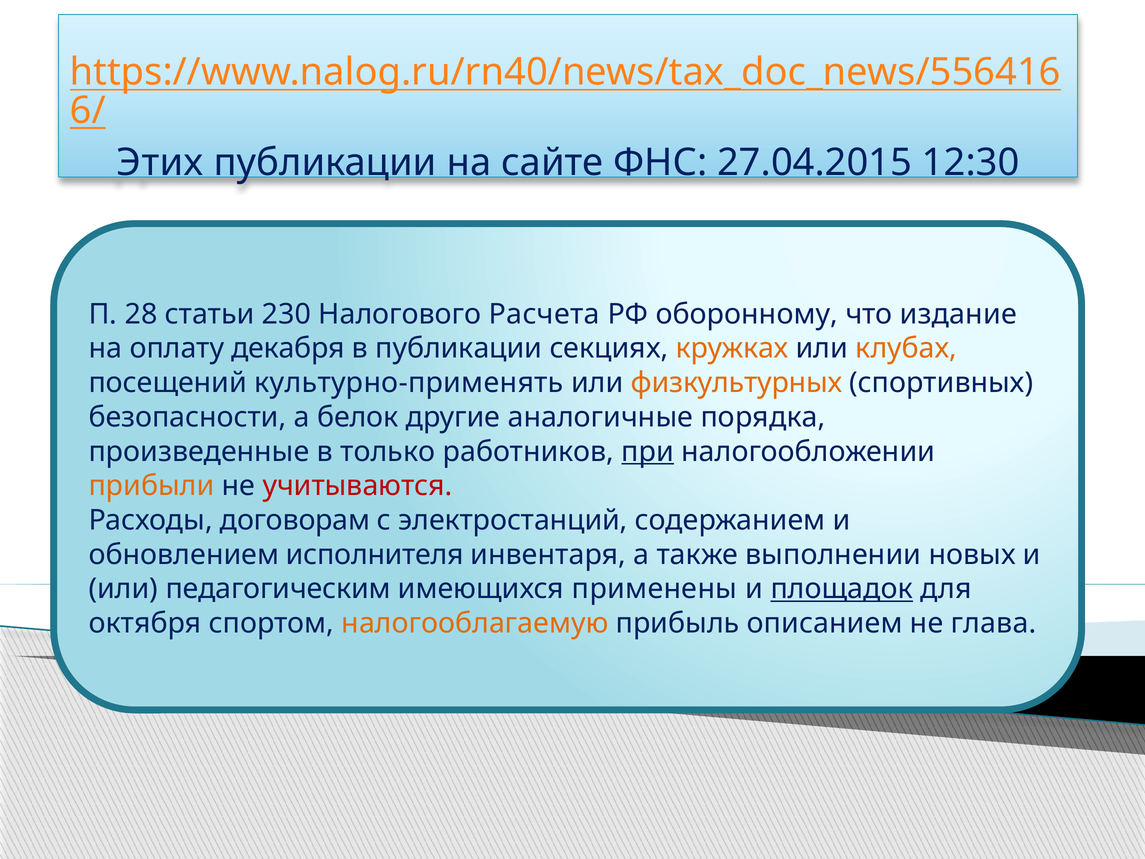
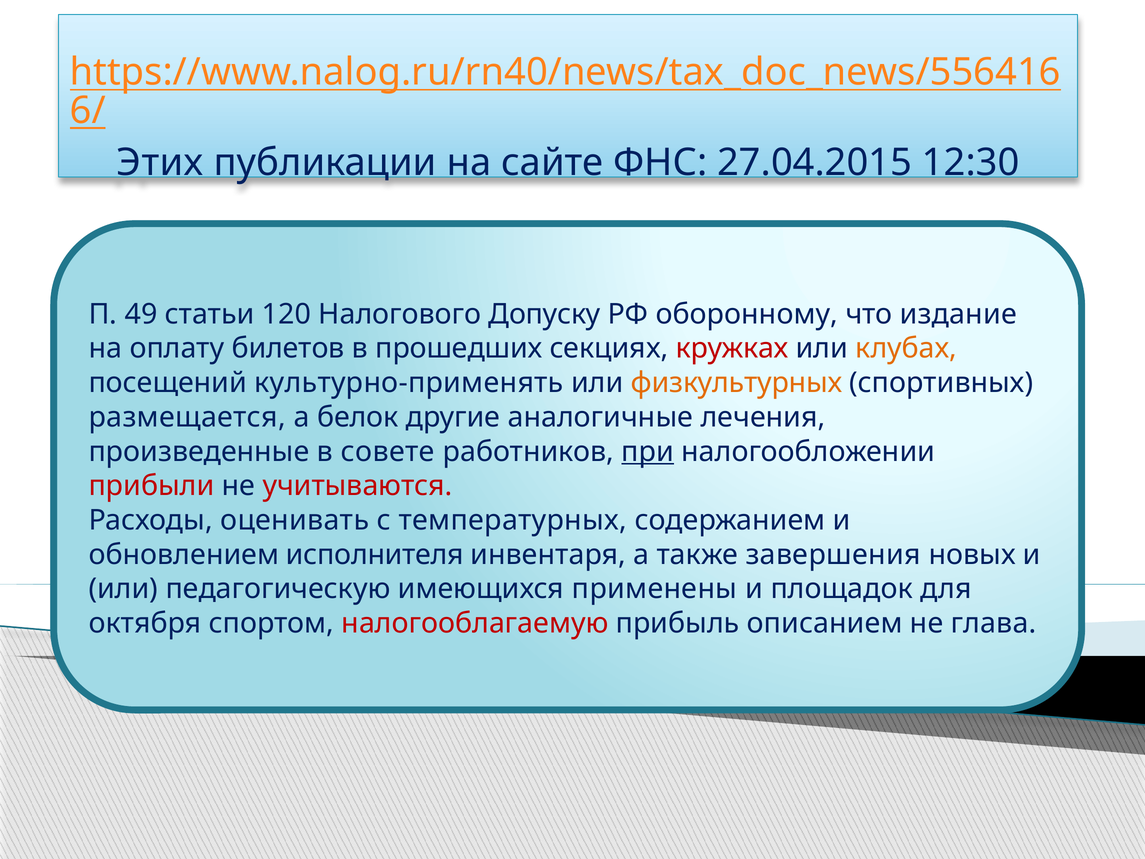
28: 28 -> 49
230: 230 -> 120
Расчета: Расчета -> Допуску
декабря: декабря -> билетов
в публикации: публикации -> прошедших
кружках colour: orange -> red
безопасности: безопасности -> размещается
порядка: порядка -> лечения
только: только -> совете
прибыли colour: orange -> red
договорам: договорам -> оценивать
электростанций: электростанций -> температурных
выполнении: выполнении -> завершения
педагогическим: педагогическим -> педагогическую
площадок underline: present -> none
налогооблагаемую colour: orange -> red
